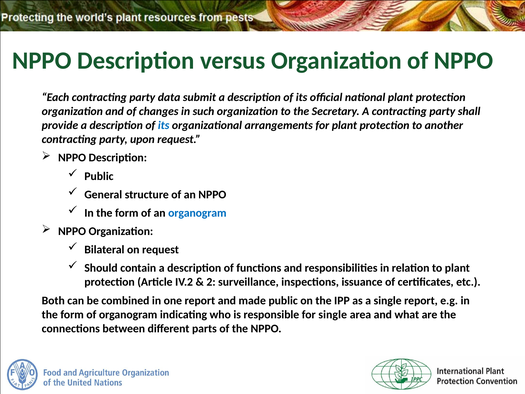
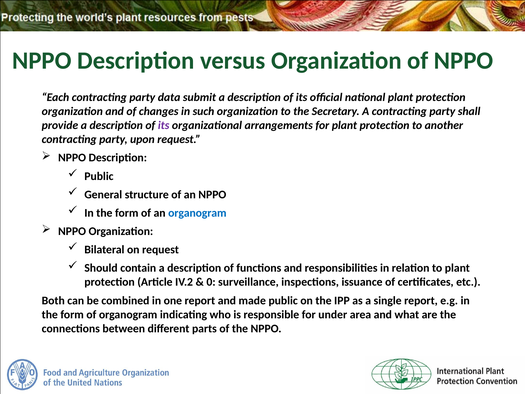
its at (164, 125) colour: blue -> purple
2: 2 -> 0
for single: single -> under
